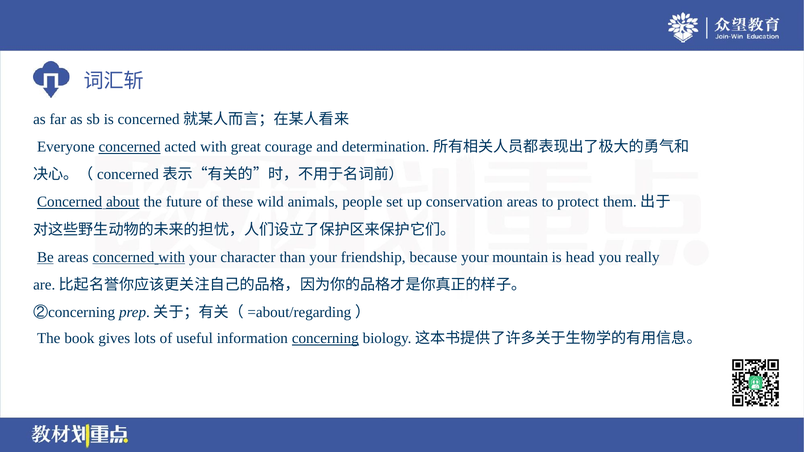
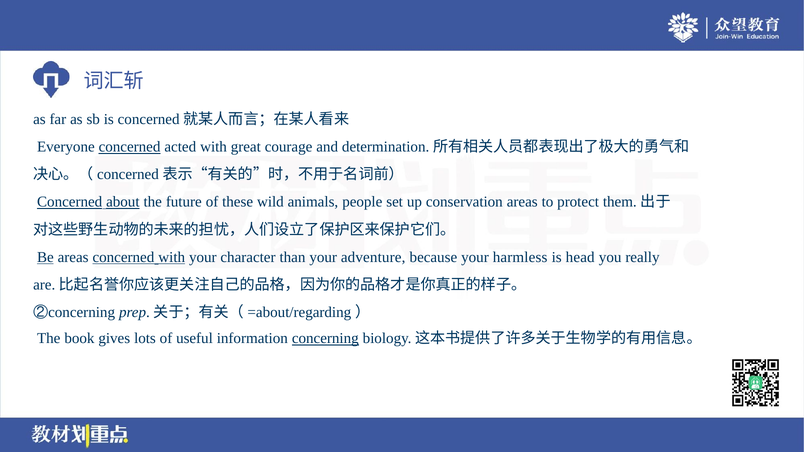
friendship: friendship -> adventure
mountain: mountain -> harmless
